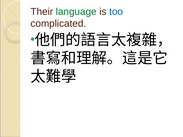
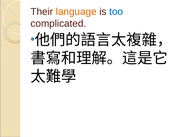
language colour: green -> orange
